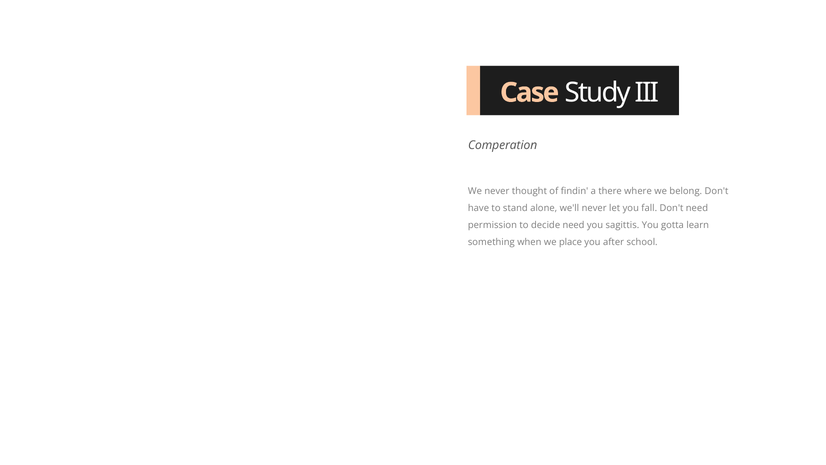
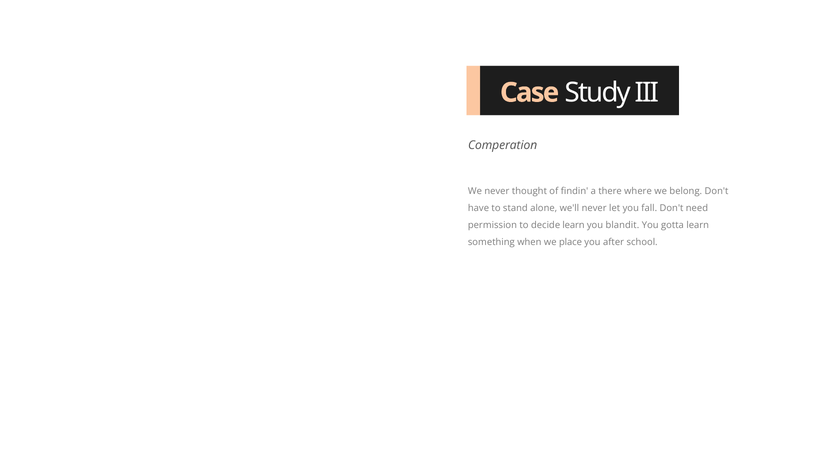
decide need: need -> learn
sagittis: sagittis -> blandit
